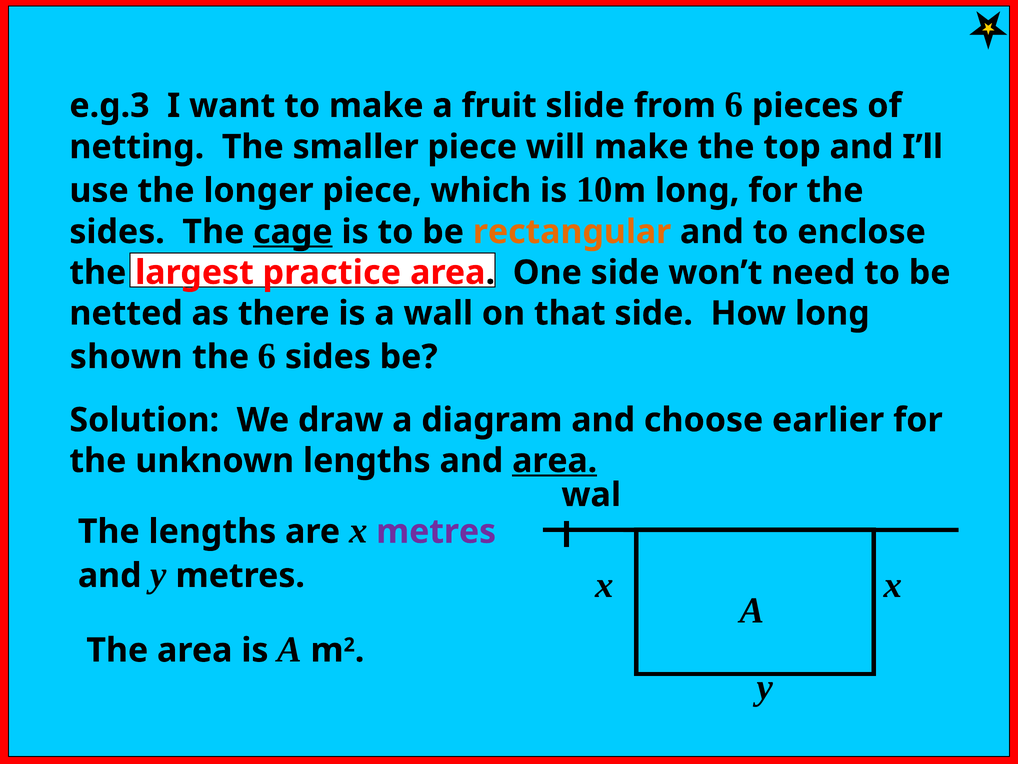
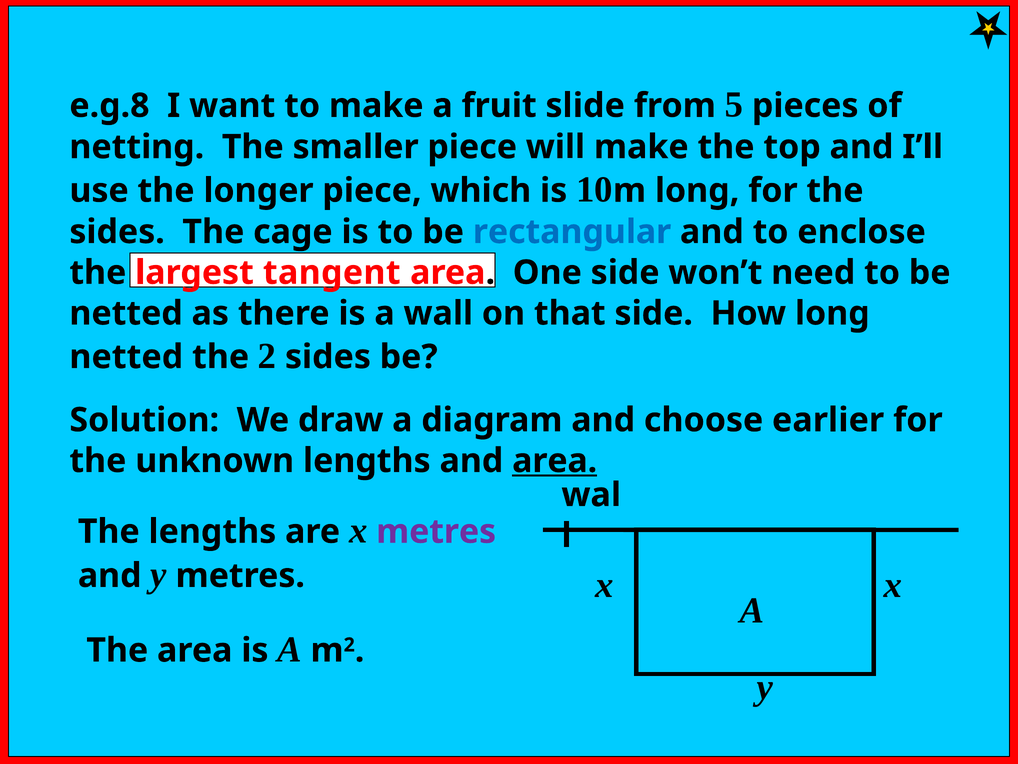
e.g.3: e.g.3 -> e.g.8
from 6: 6 -> 5
cage underline: present -> none
rectangular colour: orange -> blue
practice: practice -> tangent
shown at (126, 357): shown -> netted
the 6: 6 -> 2
